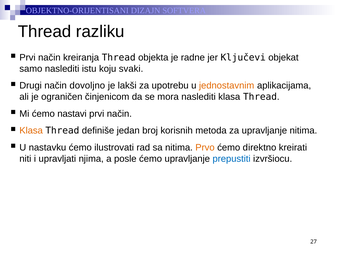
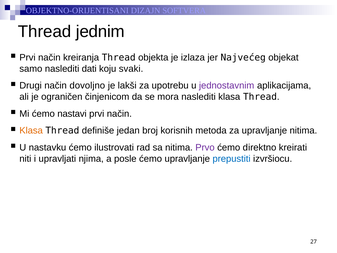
razliku: razliku -> jednim
radne: radne -> izlaza
Ključevi: Ključevi -> Najvećeg
istu: istu -> dati
jednostavnim colour: orange -> purple
Prvo colour: orange -> purple
